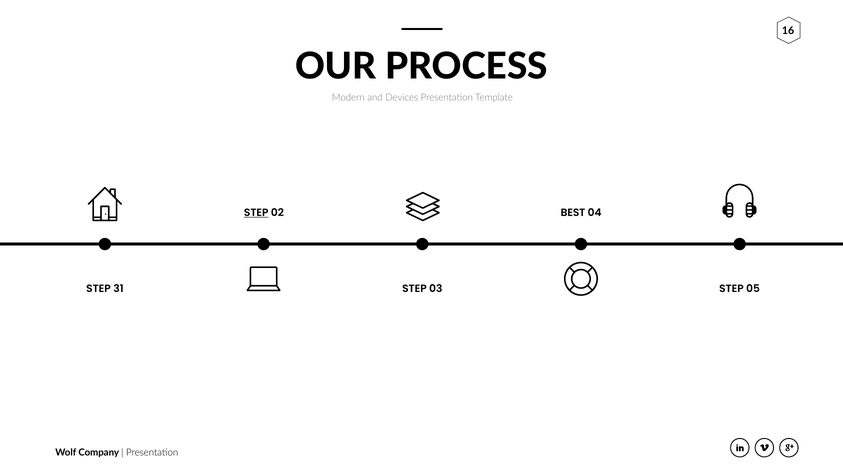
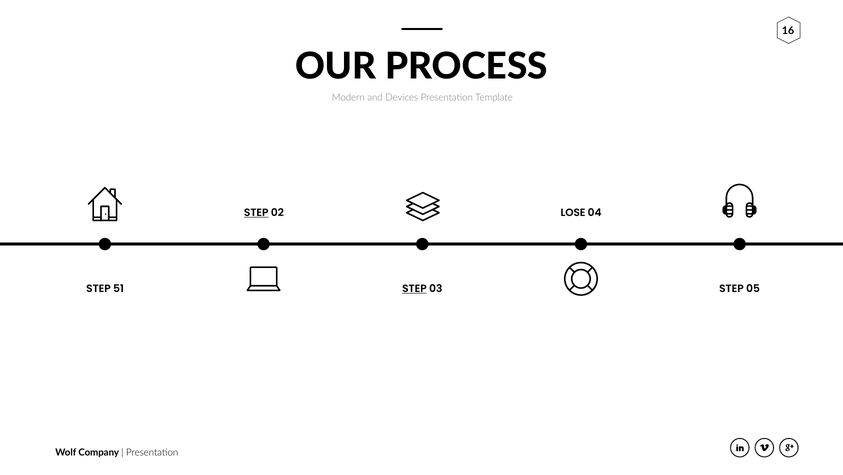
BEST: BEST -> LOSE
31: 31 -> 51
STEP at (414, 288) underline: none -> present
